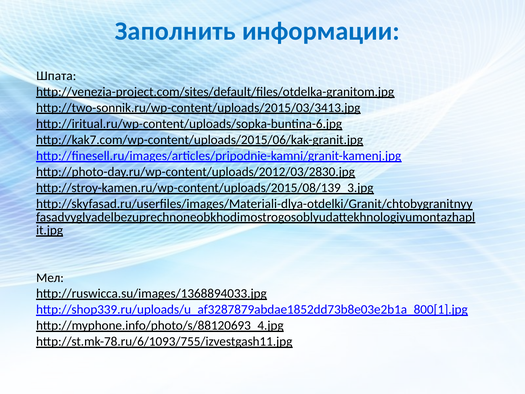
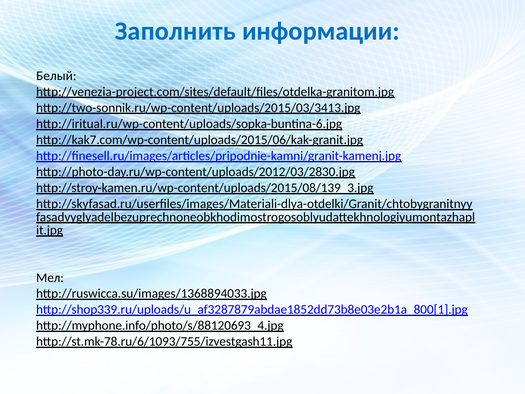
Шпата: Шпата -> Белый
